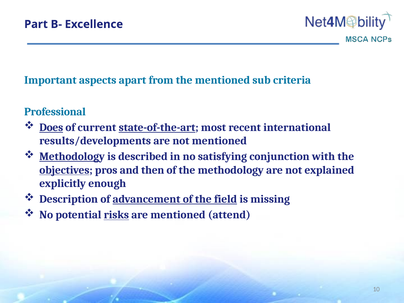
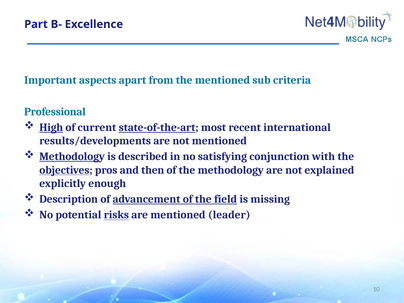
Does: Does -> High
attend: attend -> leader
